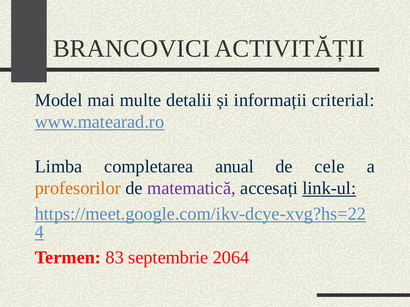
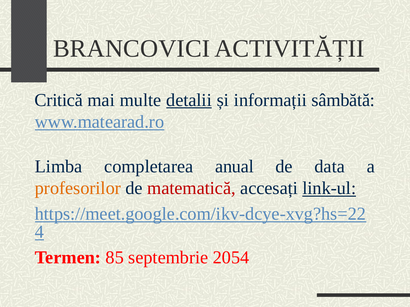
Model: Model -> Critică
detalii underline: none -> present
criterial: criterial -> sâmbătă
cele: cele -> data
matematică colour: purple -> red
83: 83 -> 85
2064: 2064 -> 2054
